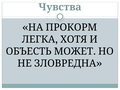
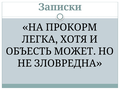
Чувства: Чувства -> Записки
